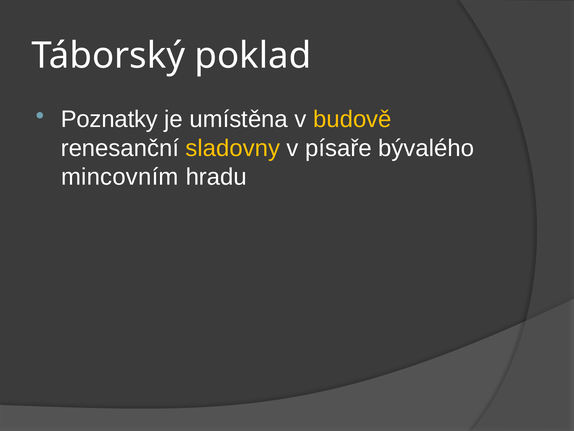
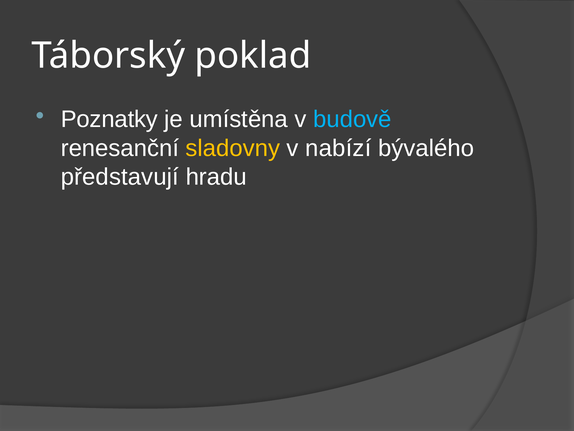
budově colour: yellow -> light blue
písaře: písaře -> nabízí
mincovním: mincovním -> představují
